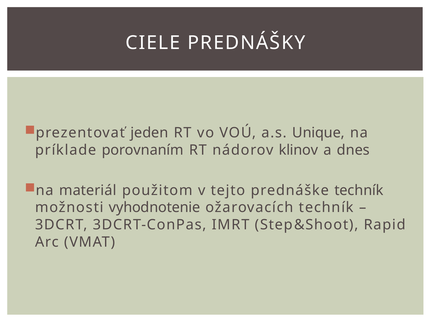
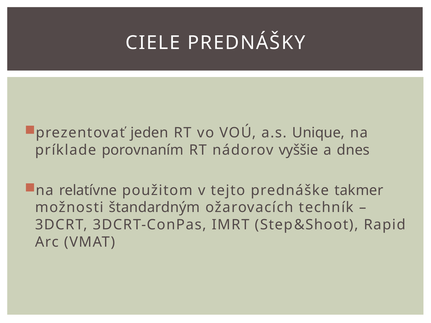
klinov: klinov -> vyššie
materiál: materiál -> relatívne
prednáške techník: techník -> takmer
vyhodnotenie: vyhodnotenie -> štandardným
